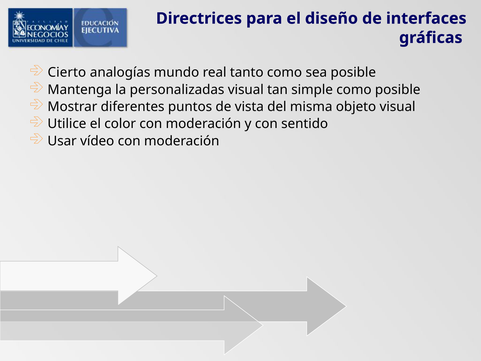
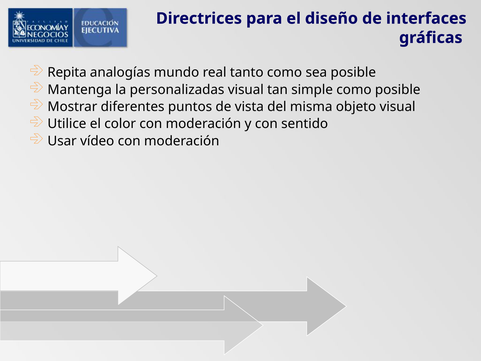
Cierto: Cierto -> Repita
